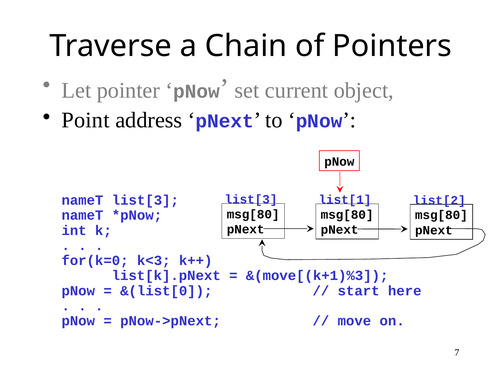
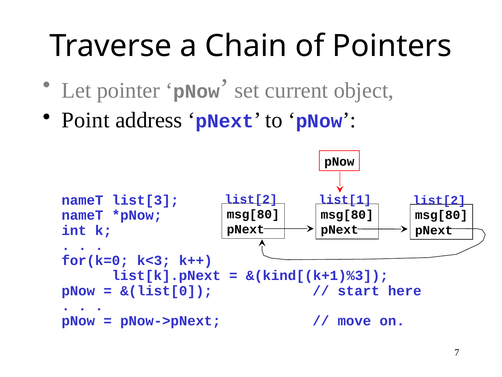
list[3 at (251, 199): list[3 -> list[2
&(move[(k+1)%3: &(move[(k+1)%3 -> &(kind[(k+1)%3
